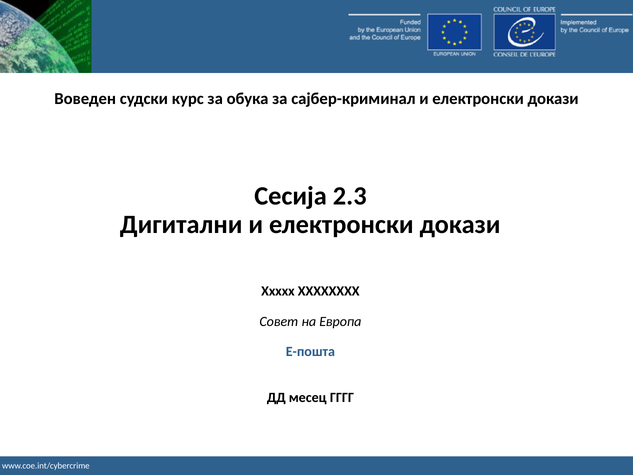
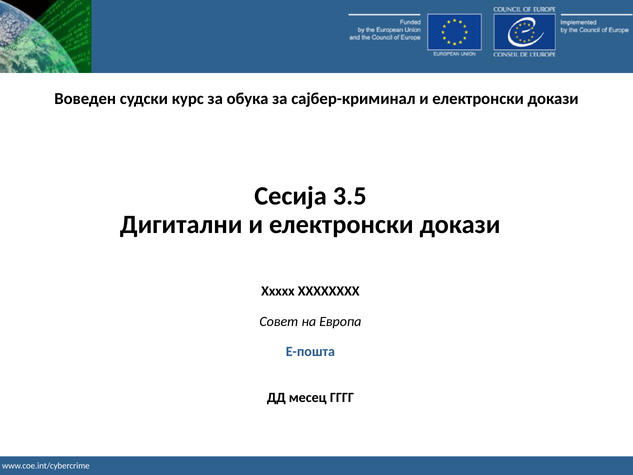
2.3: 2.3 -> 3.5
